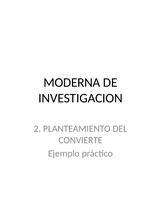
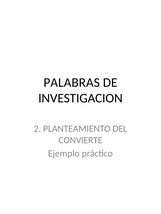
MODERNA: MODERNA -> PALABRAS
